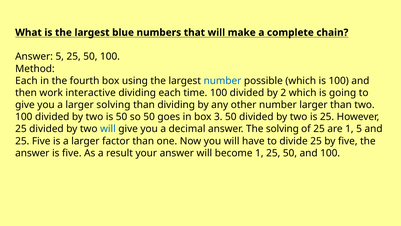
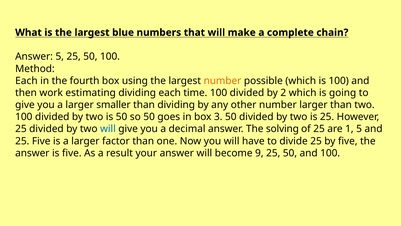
number at (222, 81) colour: blue -> orange
interactive: interactive -> estimating
larger solving: solving -> smaller
become 1: 1 -> 9
